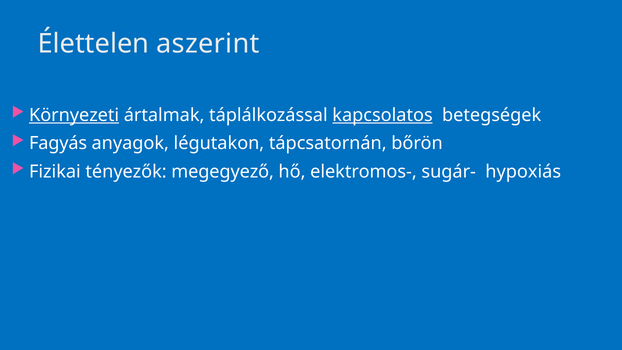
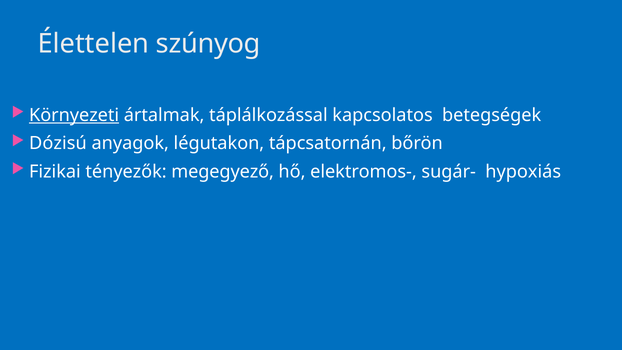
aszerint: aszerint -> szúnyog
kapcsolatos underline: present -> none
Fagyás: Fagyás -> Dózisú
